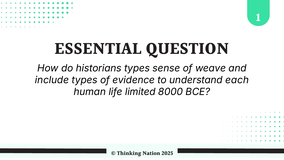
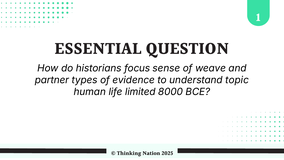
historians types: types -> focus
include: include -> partner
each: each -> topic
